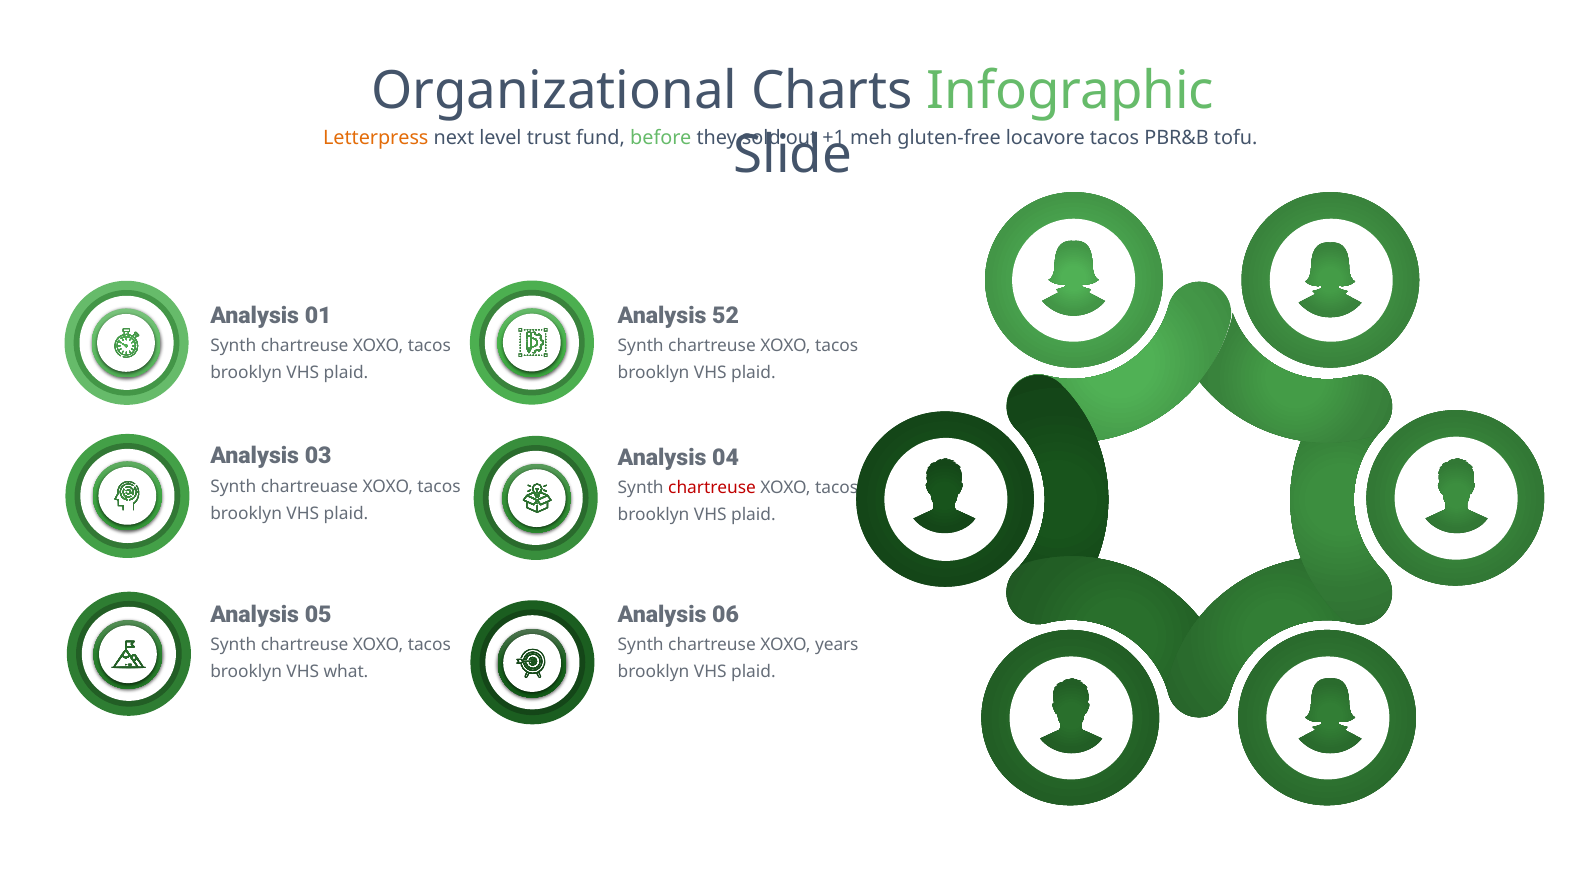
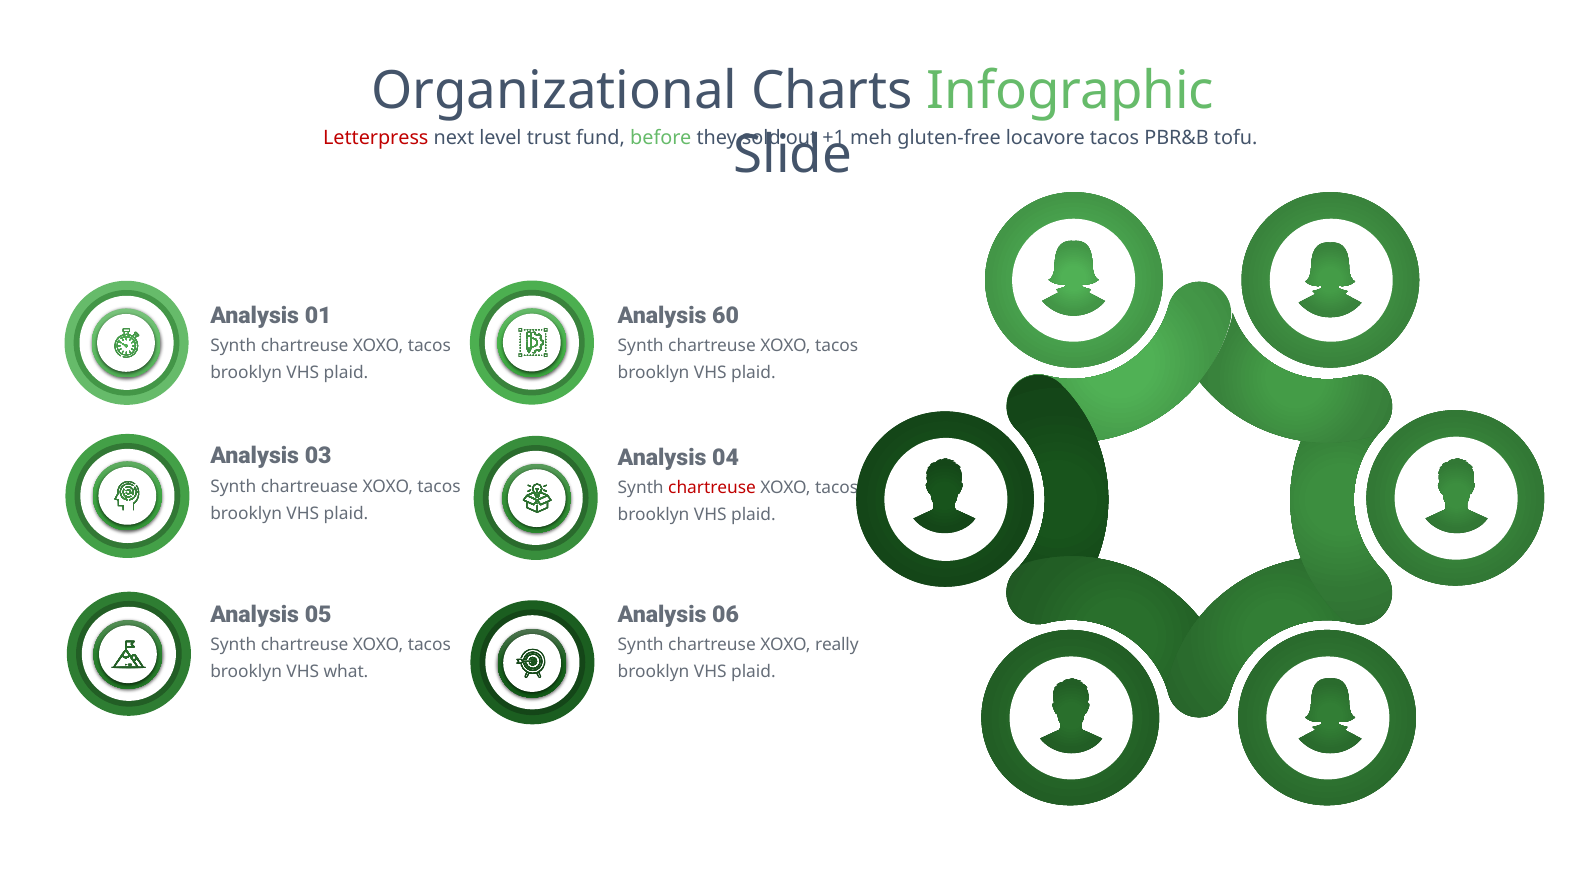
Letterpress colour: orange -> red
52: 52 -> 60
years: years -> really
